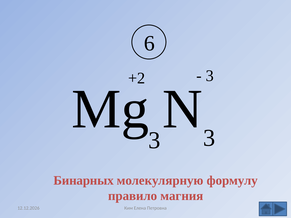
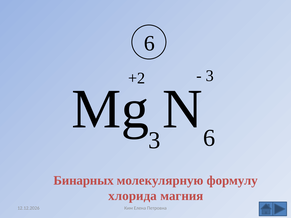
3 at (209, 138): 3 -> 6
правило: правило -> хлорида
